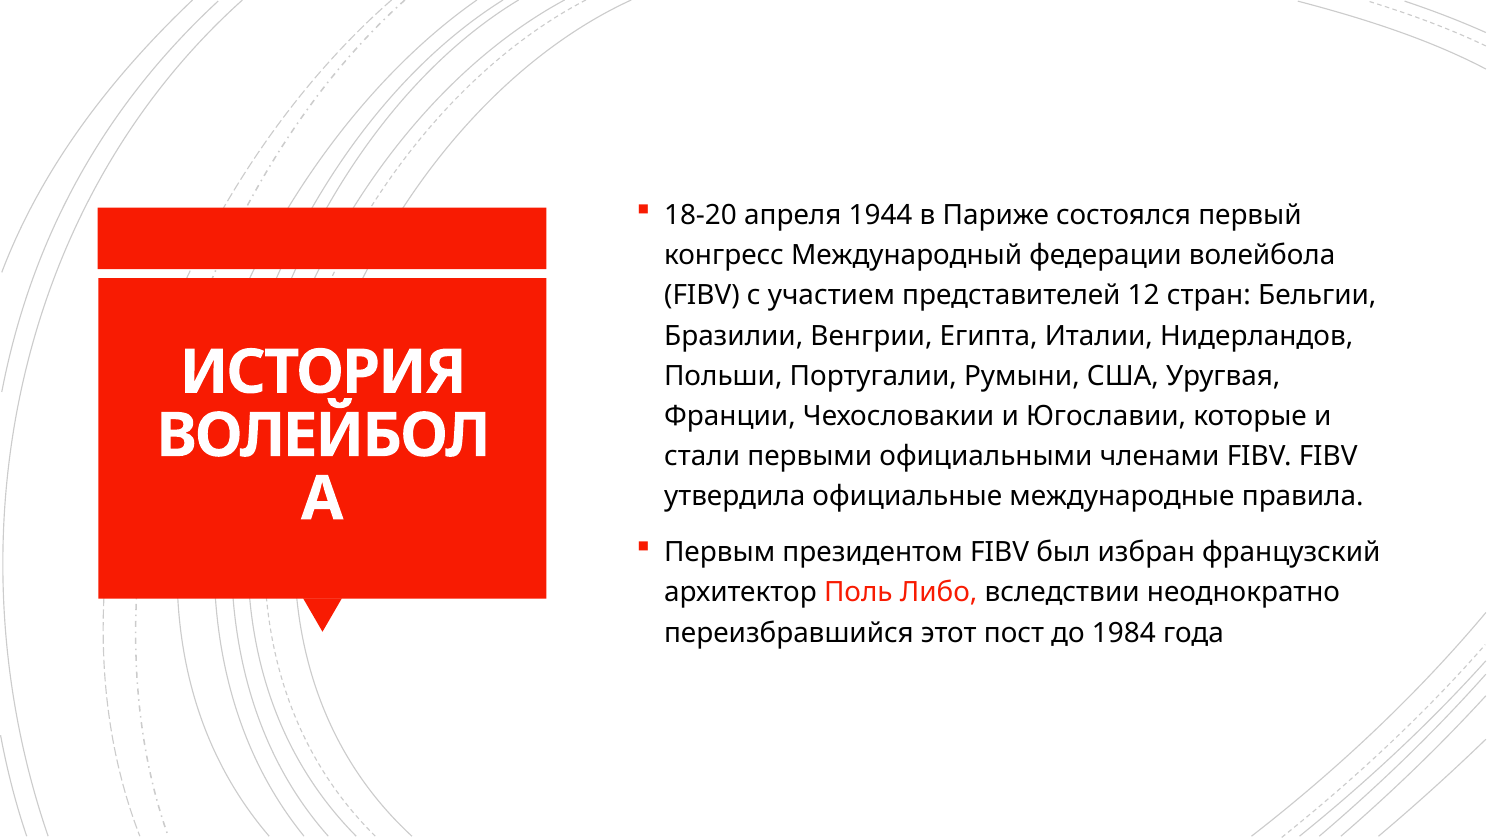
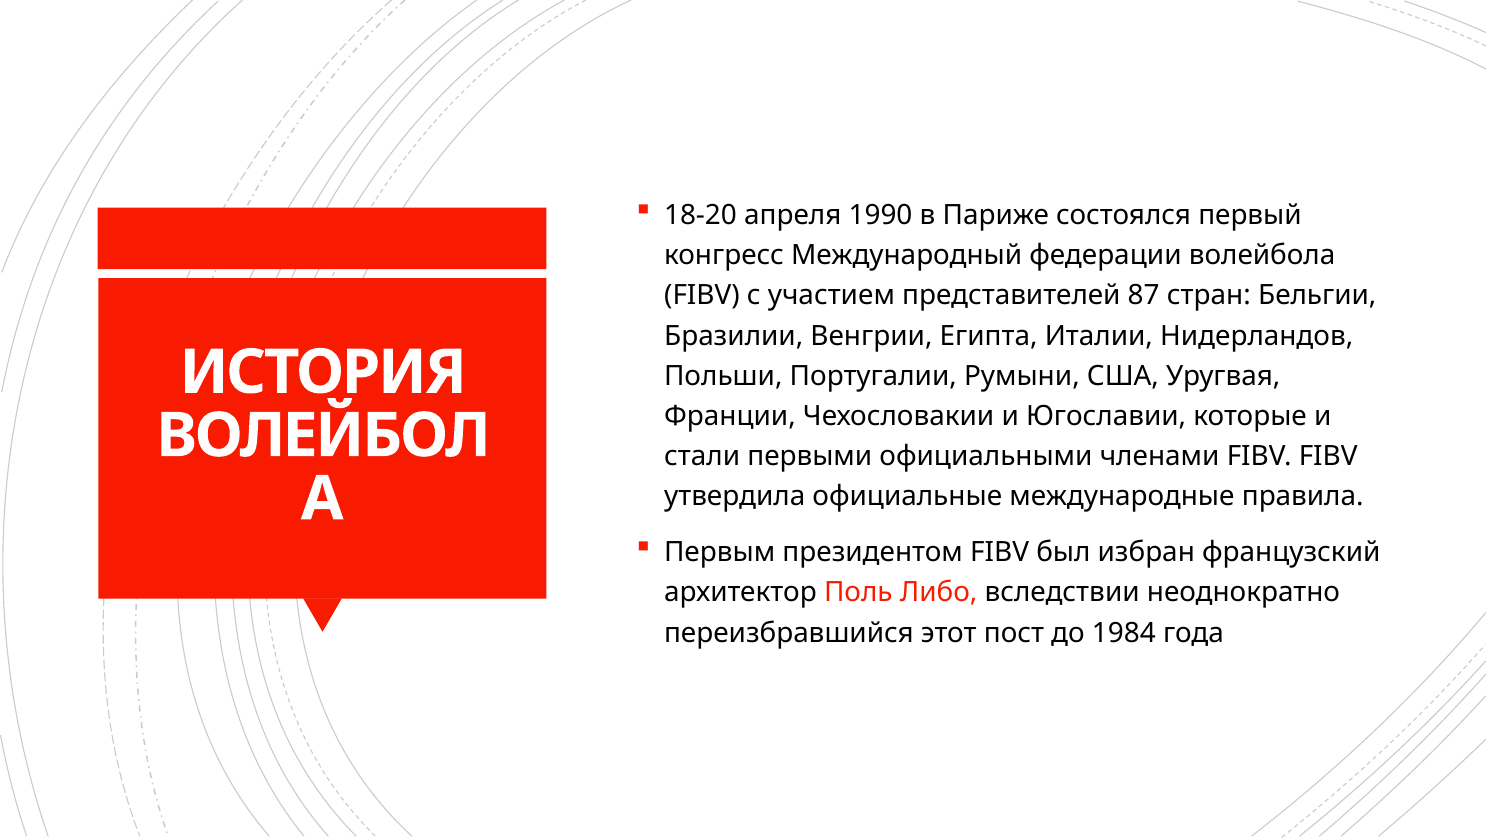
1944: 1944 -> 1990
12: 12 -> 87
